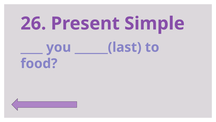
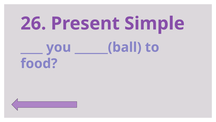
______(last: ______(last -> ______(ball
